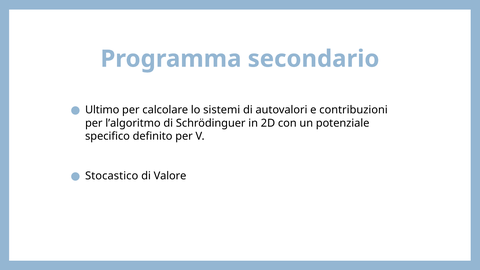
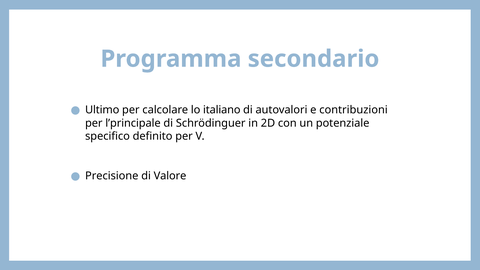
sistemi: sistemi -> italiano
l’algoritmo: l’algoritmo -> l’principale
Stocastico: Stocastico -> Precisione
